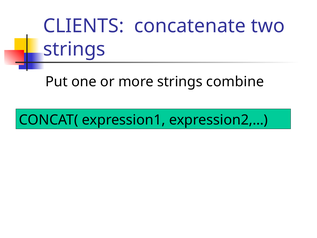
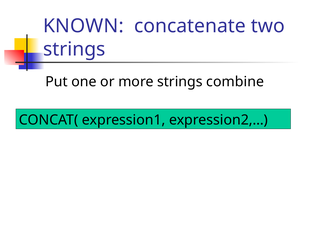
CLIENTS: CLIENTS -> KNOWN
